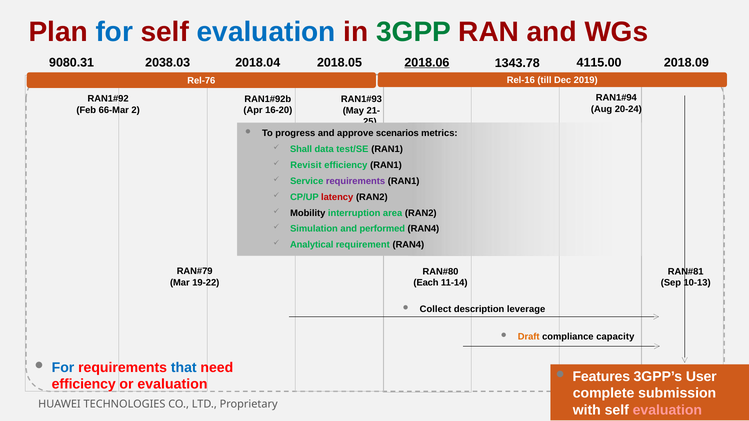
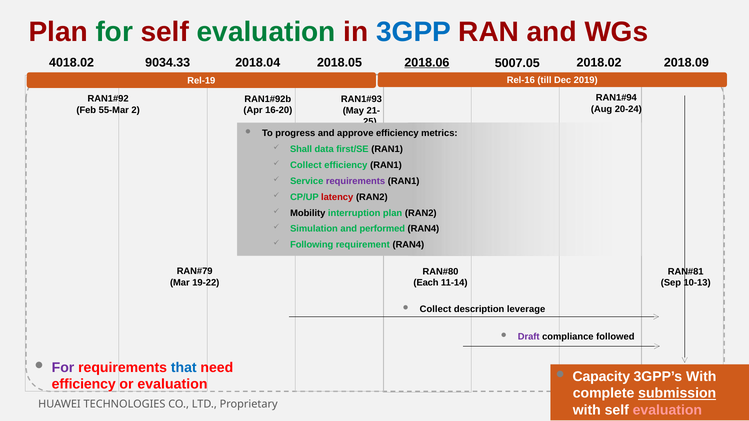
for at (114, 32) colour: blue -> green
evaluation at (266, 32) colour: blue -> green
3GPP colour: green -> blue
9080.31: 9080.31 -> 4018.02
2038.03: 2038.03 -> 9034.33
4115.00: 4115.00 -> 2018.02
1343.78: 1343.78 -> 5007.05
Rel-76: Rel-76 -> Rel-19
66-Mar: 66-Mar -> 55-Mar
approve scenarios: scenarios -> efficiency
test/SE: test/SE -> first/SE
Revisit at (306, 165): Revisit -> Collect
interruption area: area -> plan
Analytical: Analytical -> Following
Draft colour: orange -> purple
capacity: capacity -> followed
For at (63, 368) colour: blue -> purple
Features: Features -> Capacity
3GPP’s User: User -> With
submission underline: none -> present
